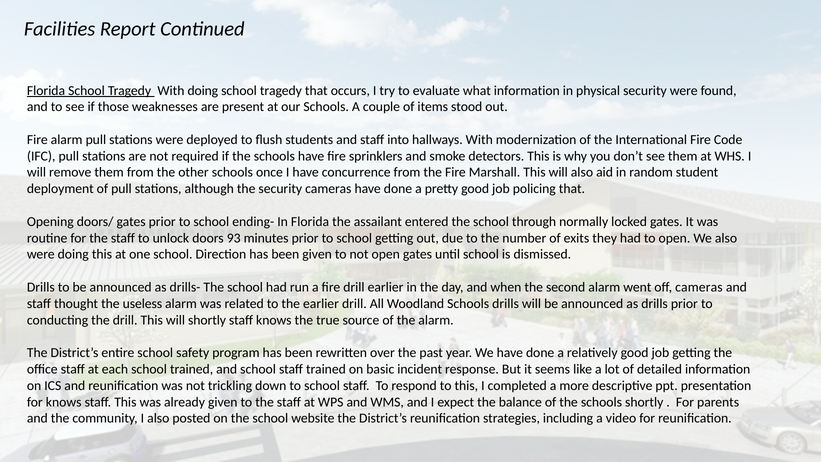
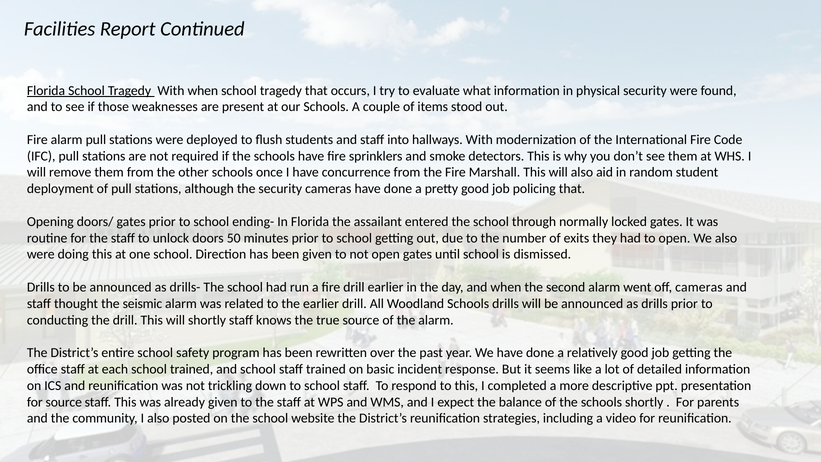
With doing: doing -> when
93: 93 -> 50
useless: useless -> seismic
for knows: knows -> source
